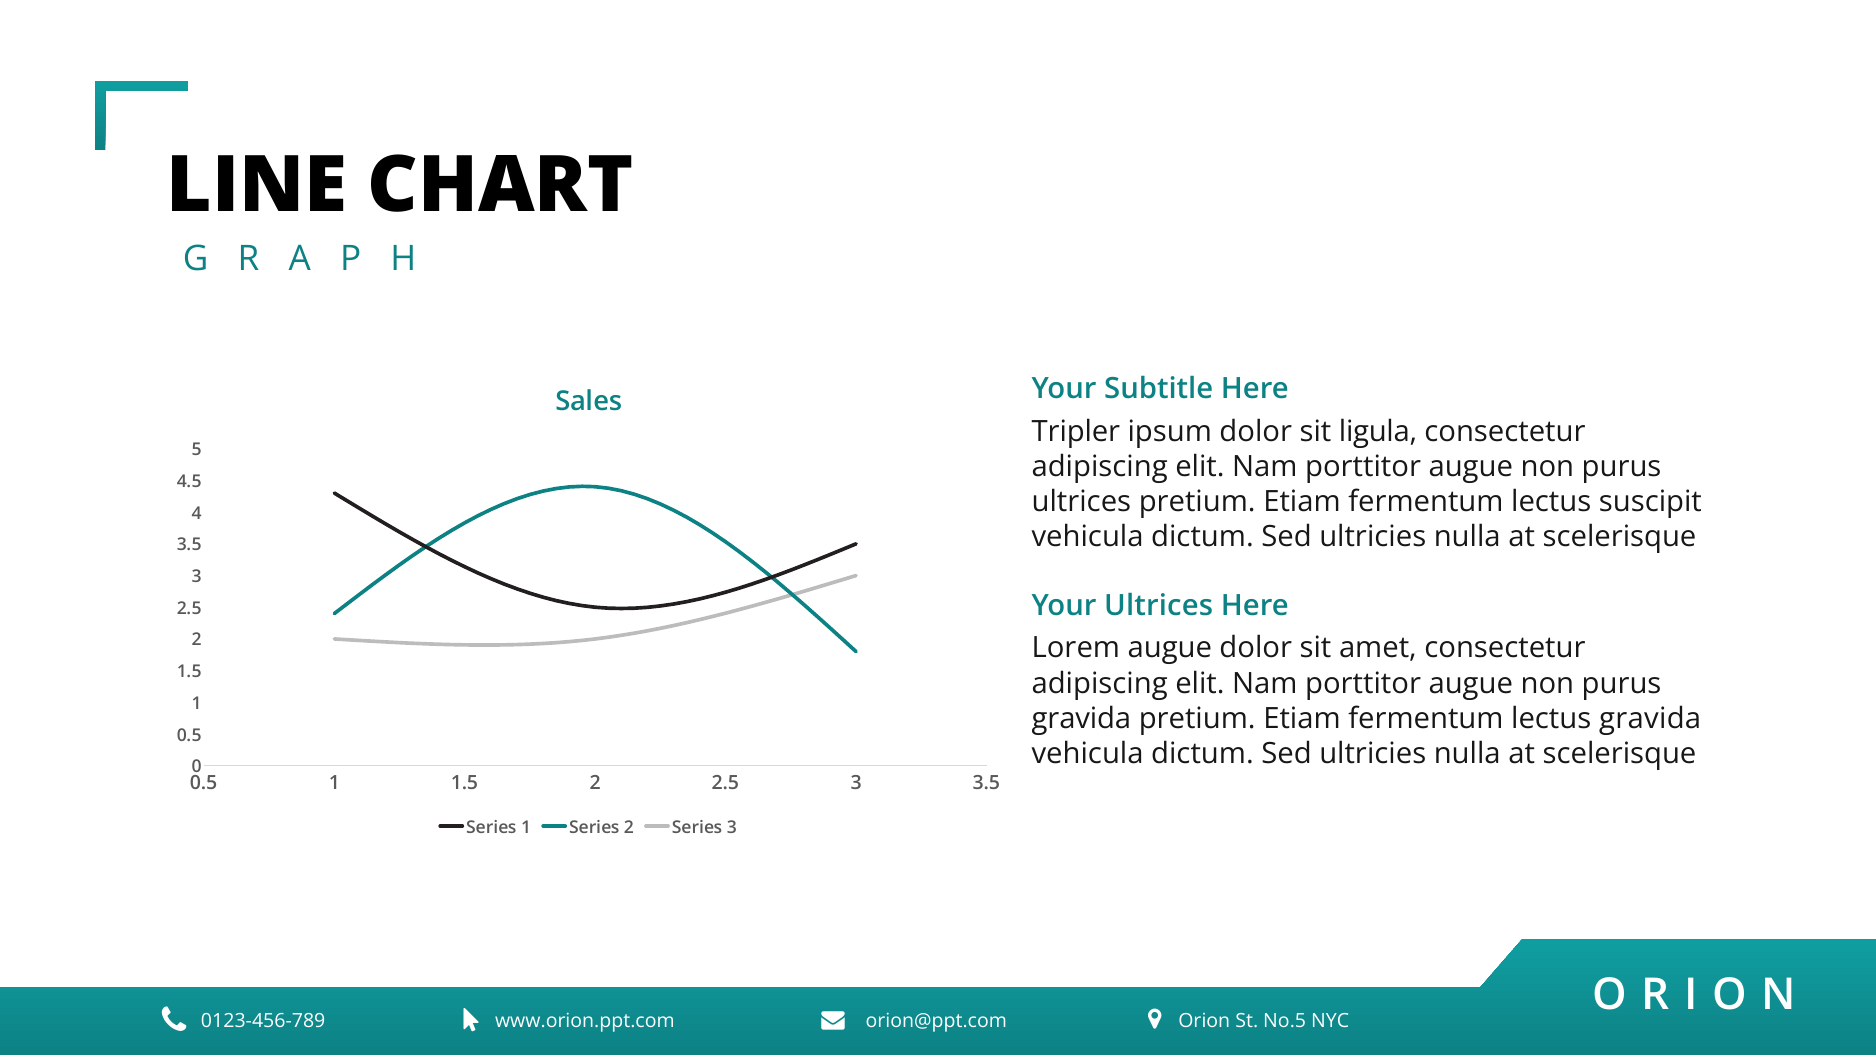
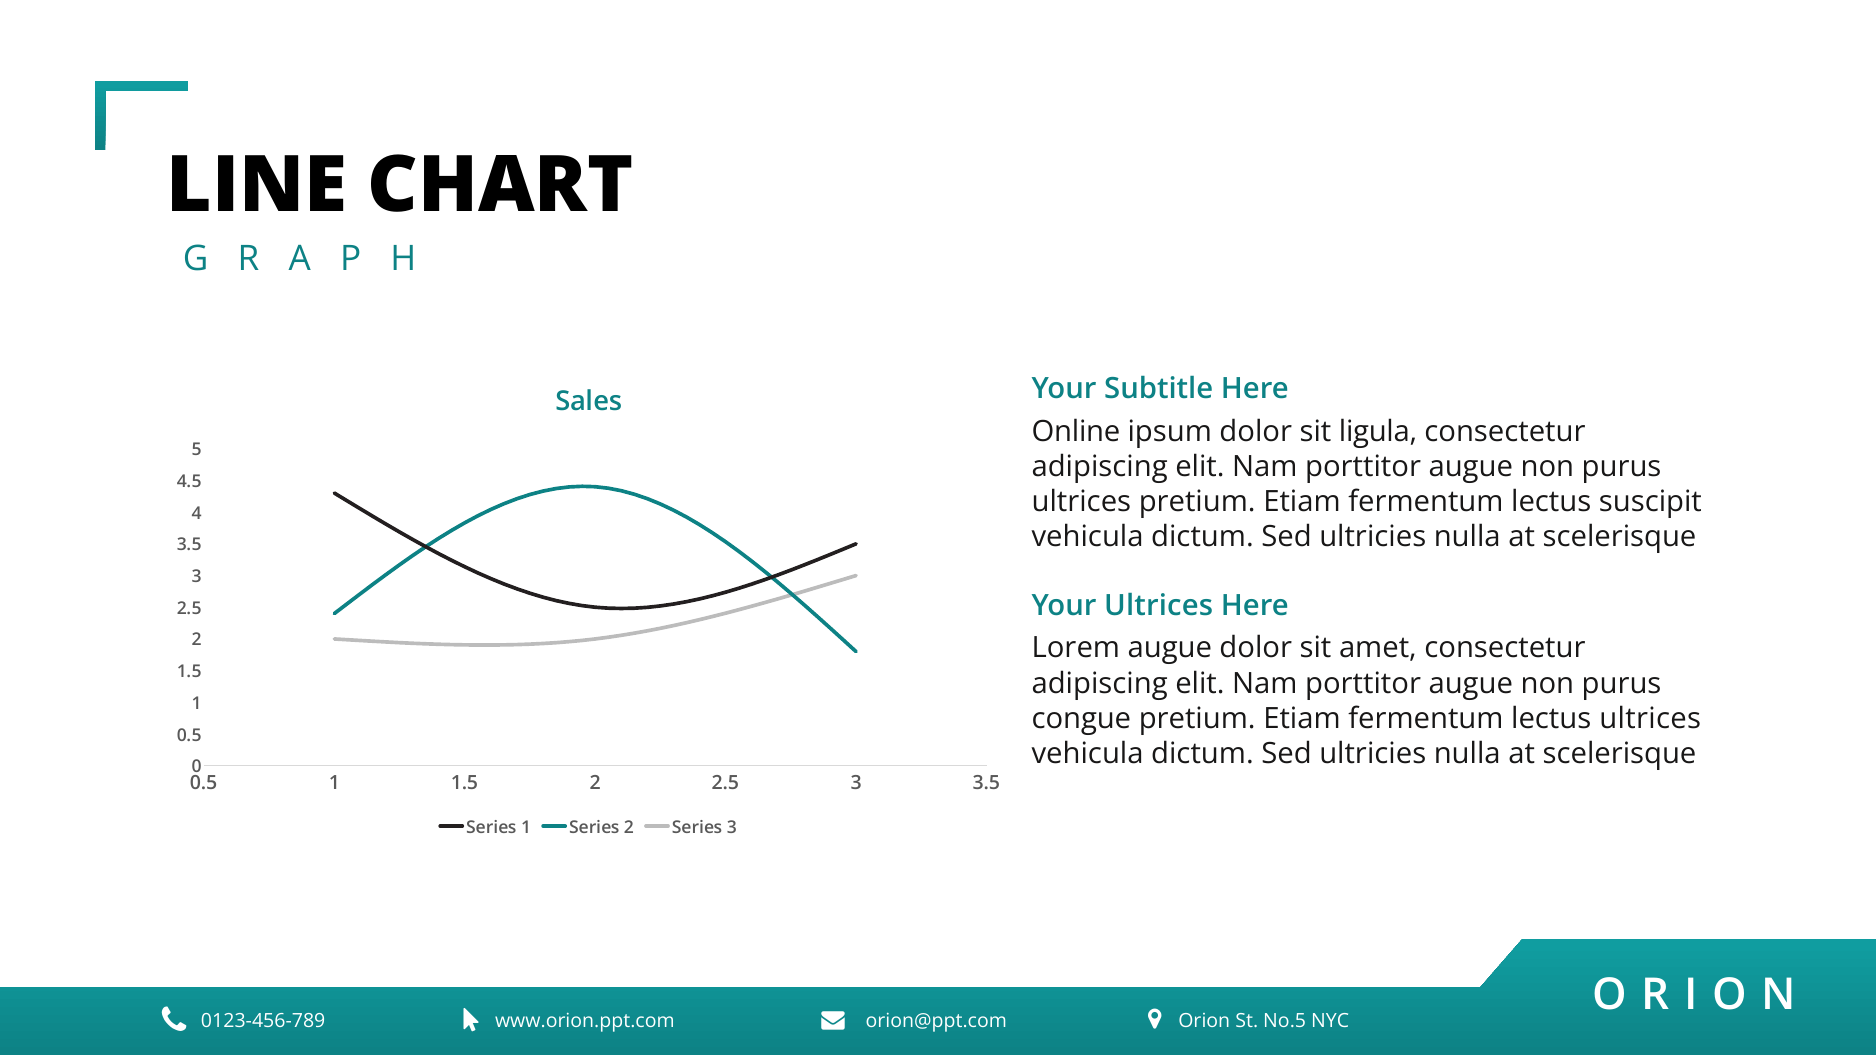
Tripler: Tripler -> Online
gravida at (1081, 719): gravida -> congue
lectus gravida: gravida -> ultrices
